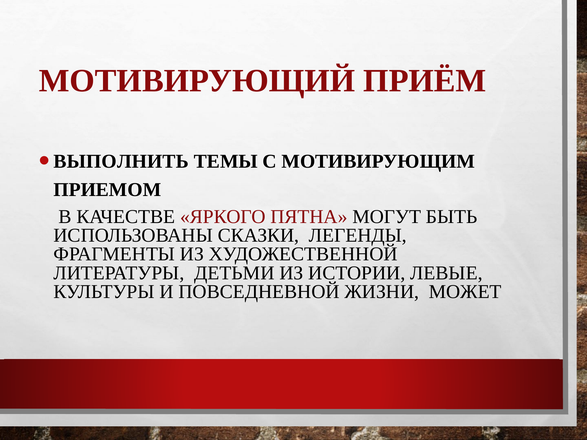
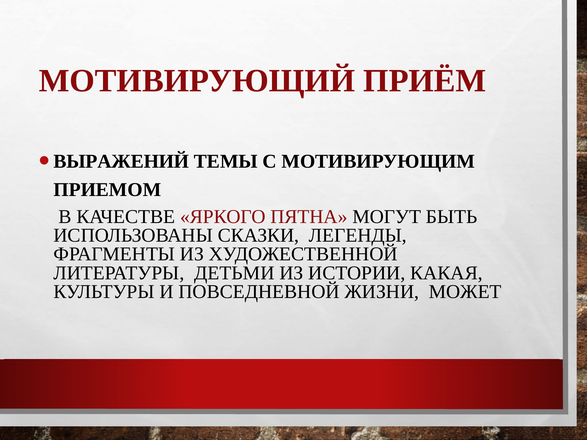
ВЫПОЛНИТЬ: ВЫПОЛНИТЬ -> ВЫРАЖЕНИЙ
ЛЕВЫЕ: ЛЕВЫЕ -> КАКАЯ
